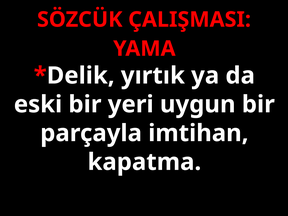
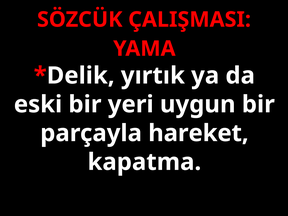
imtihan: imtihan -> hareket
